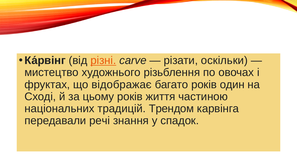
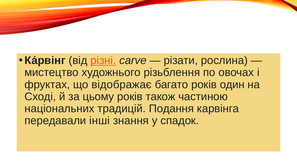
оскільки: оскільки -> рослина
життя: життя -> також
Трендом: Трендом -> Подання
речі: речі -> інші
